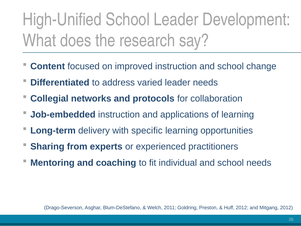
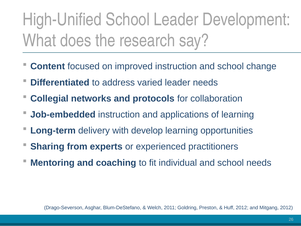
specific: specific -> develop
